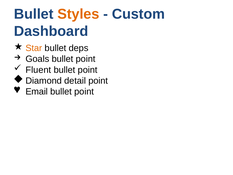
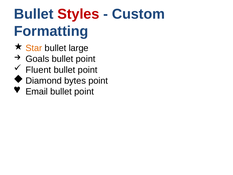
Styles colour: orange -> red
Dashboard: Dashboard -> Formatting
deps: deps -> large
detail: detail -> bytes
